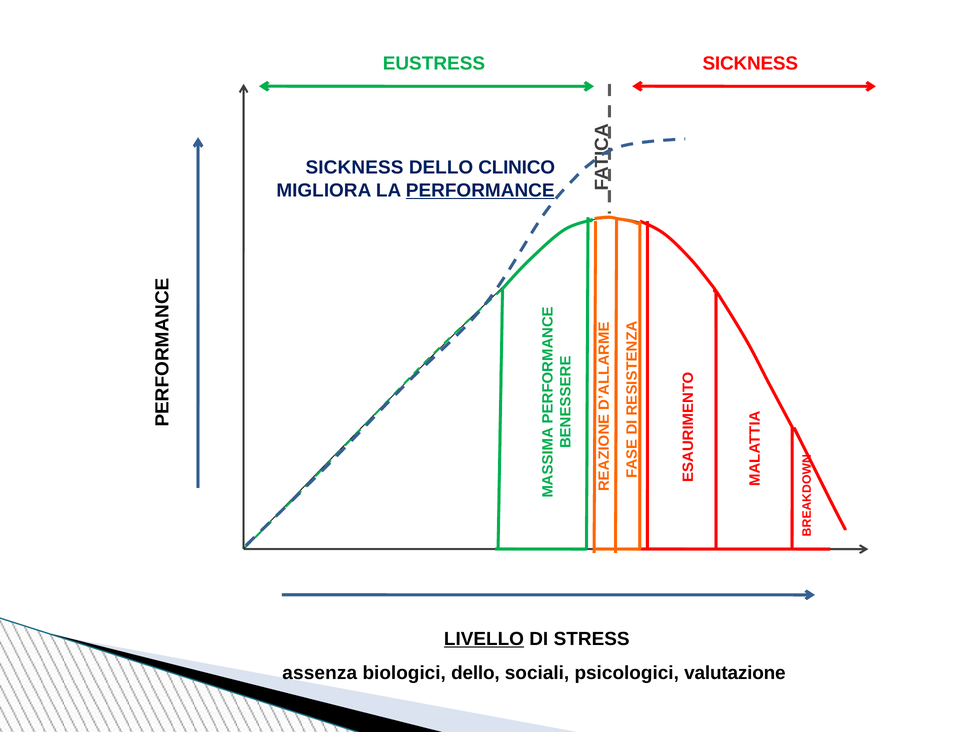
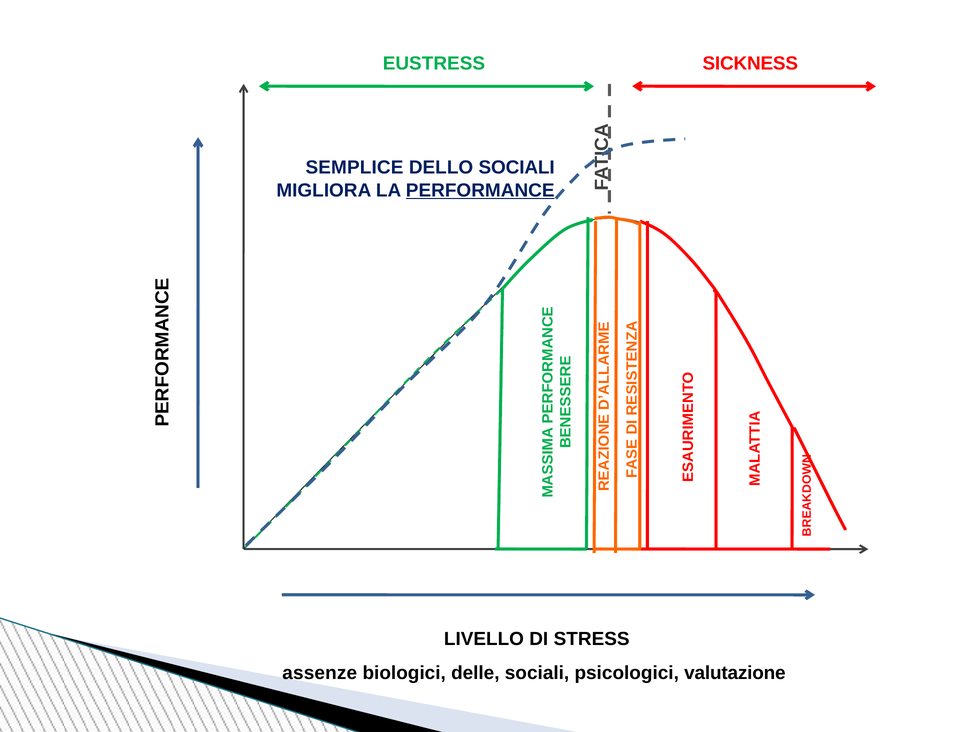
SICKNESS at (354, 167): SICKNESS -> SEMPLICE
DELLO CLINICO: CLINICO -> SOCIALI
LIVELLO underline: present -> none
assenza: assenza -> assenze
biologici dello: dello -> delle
